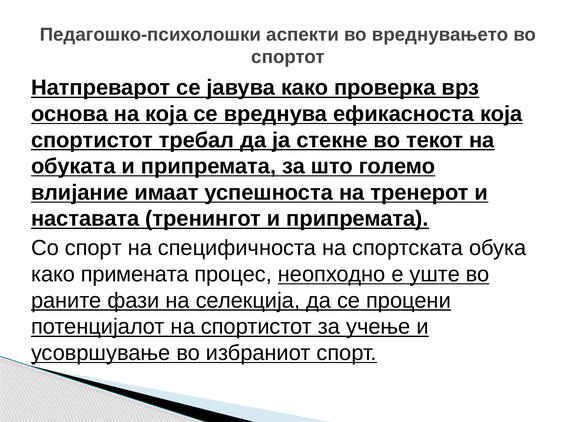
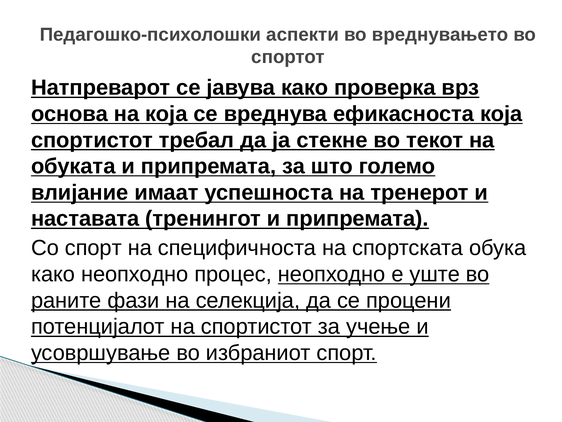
како примената: примената -> неопходно
